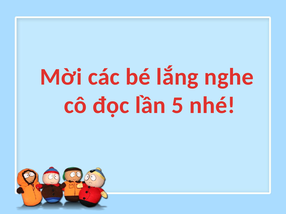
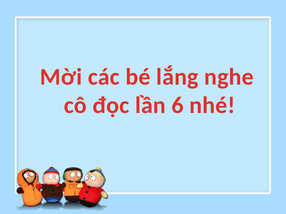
5: 5 -> 6
